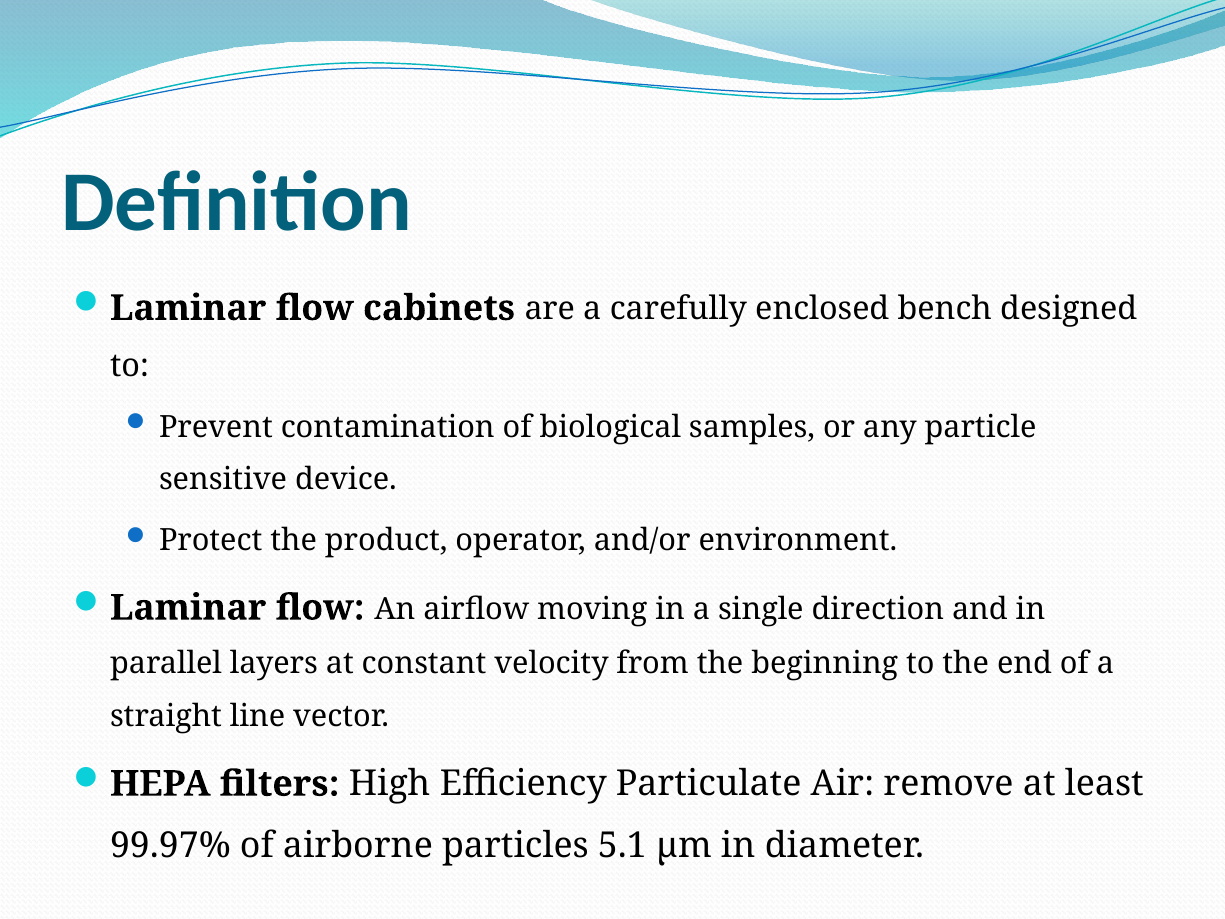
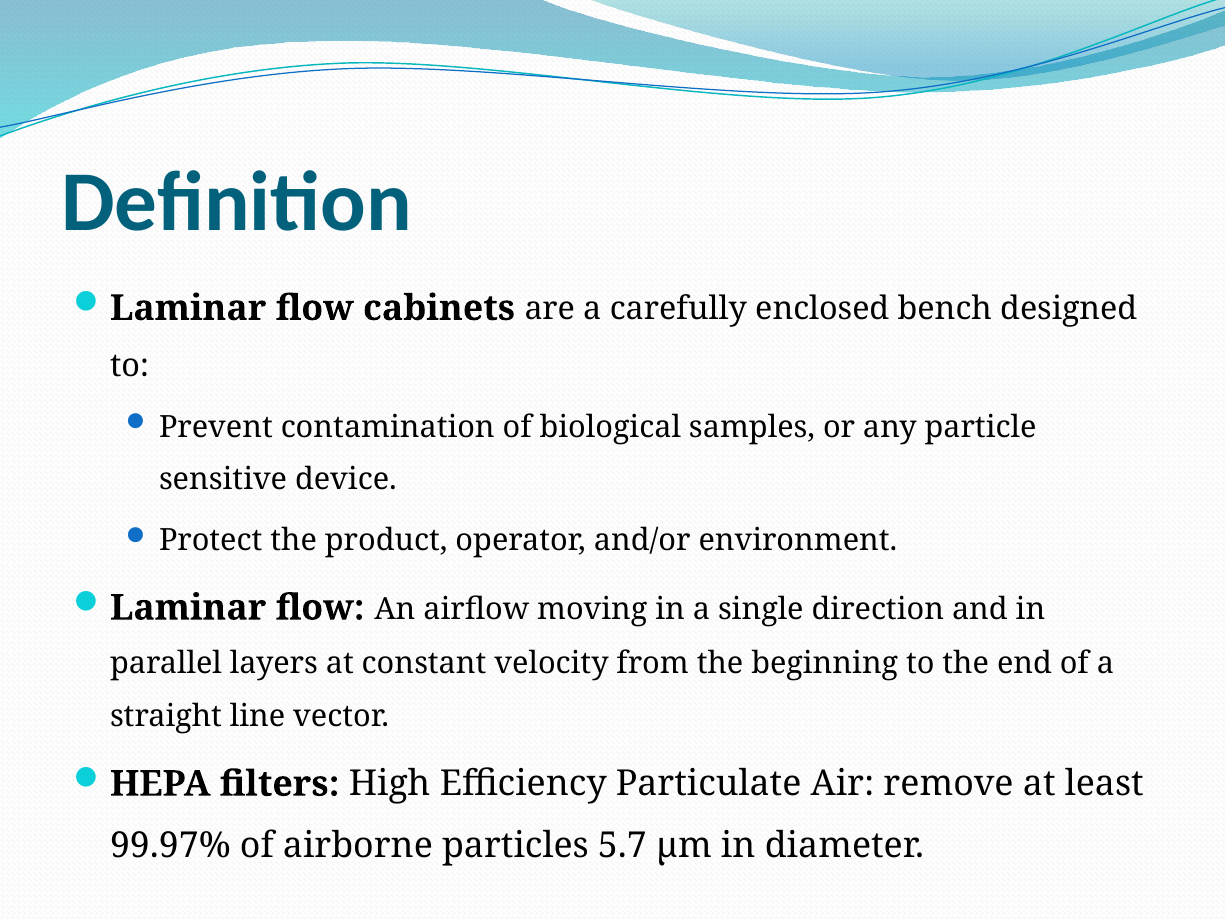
5.1: 5.1 -> 5.7
